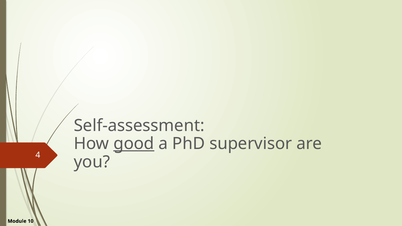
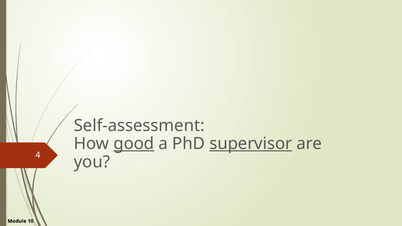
supervisor underline: none -> present
